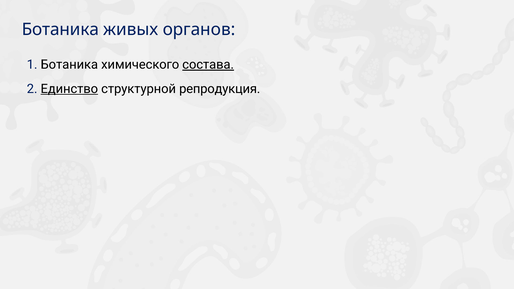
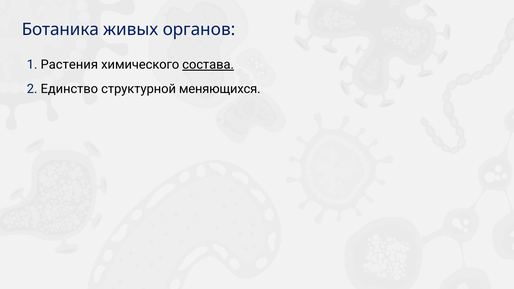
1 Ботаника: Ботаника -> Растения
Единство underline: present -> none
репродукция: репродукция -> меняющихся
